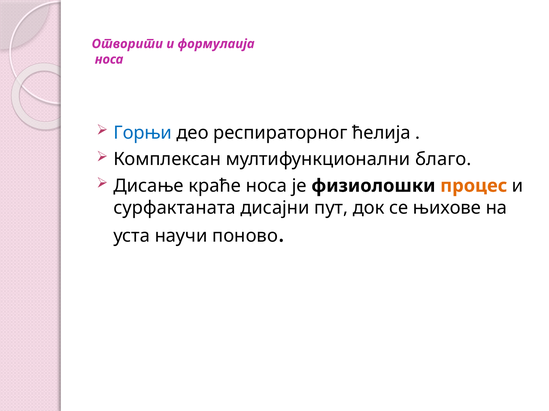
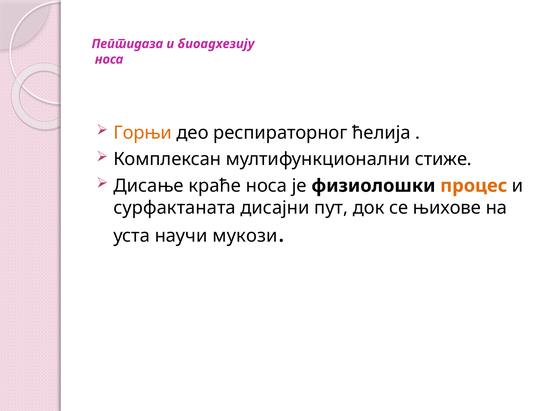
Отворити: Отворити -> Пептидаза
формулаија: формулаија -> биоадхезију
Горњи colour: blue -> orange
благо: благо -> стиже
поново: поново -> мукози
